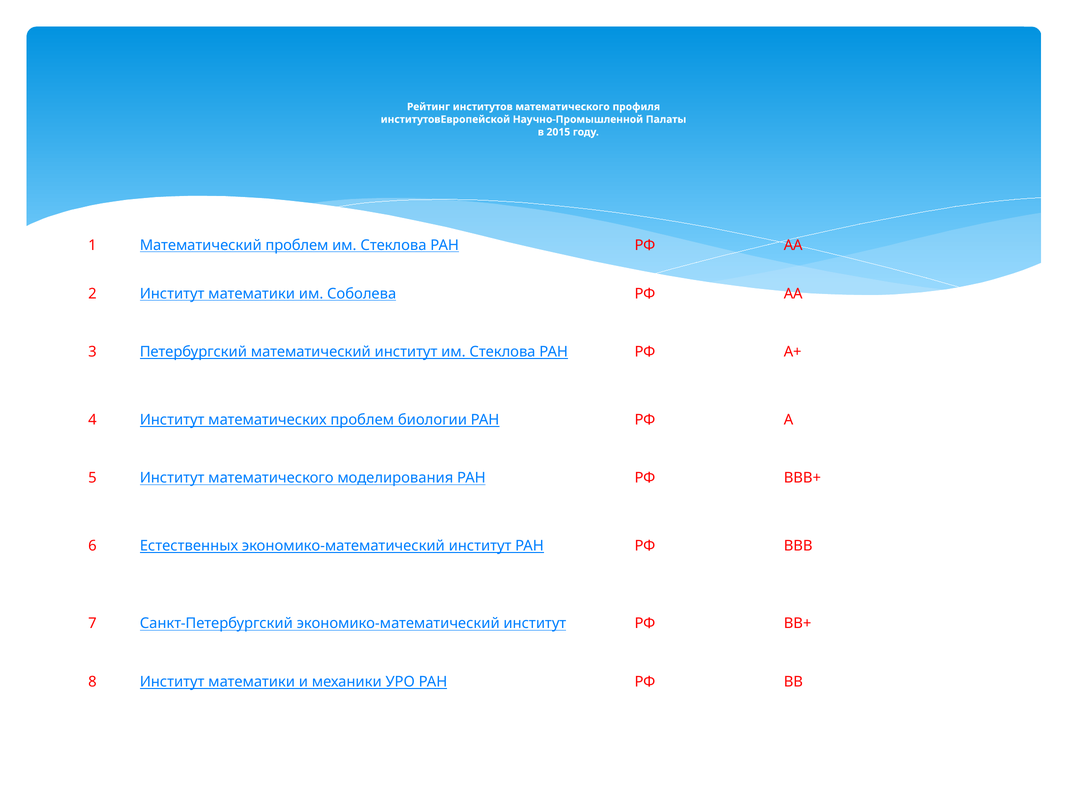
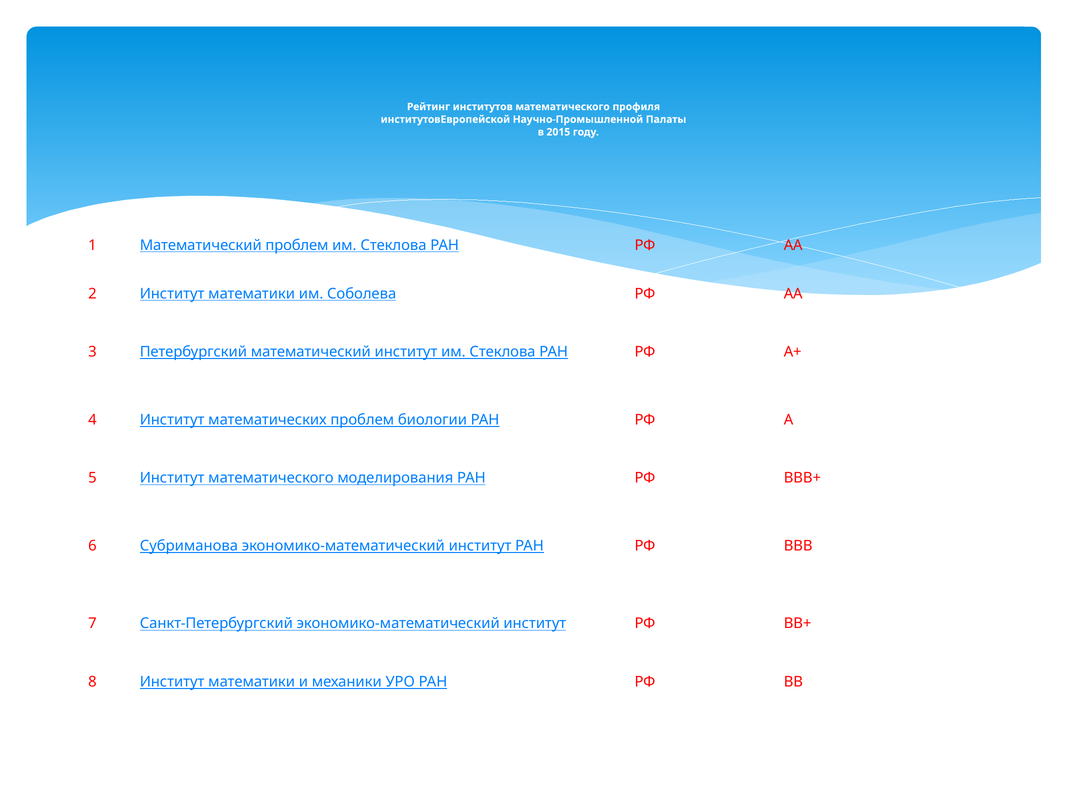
Естественных: Естественных -> Субриманова
